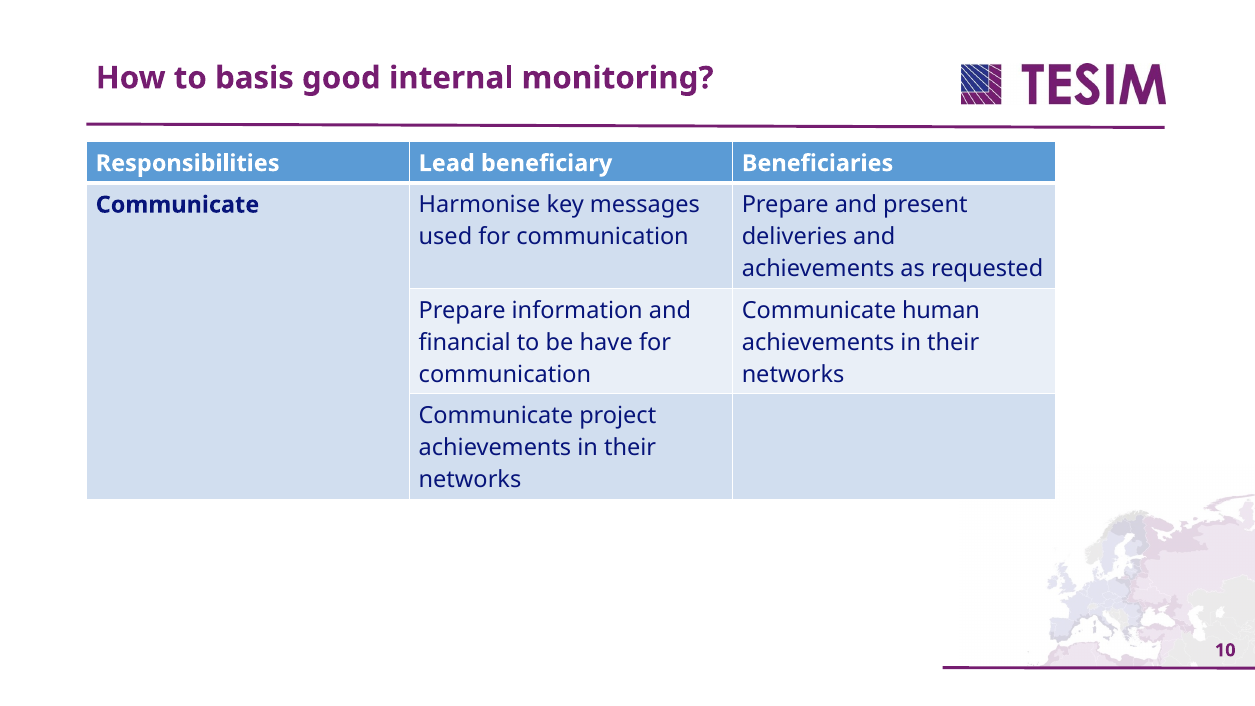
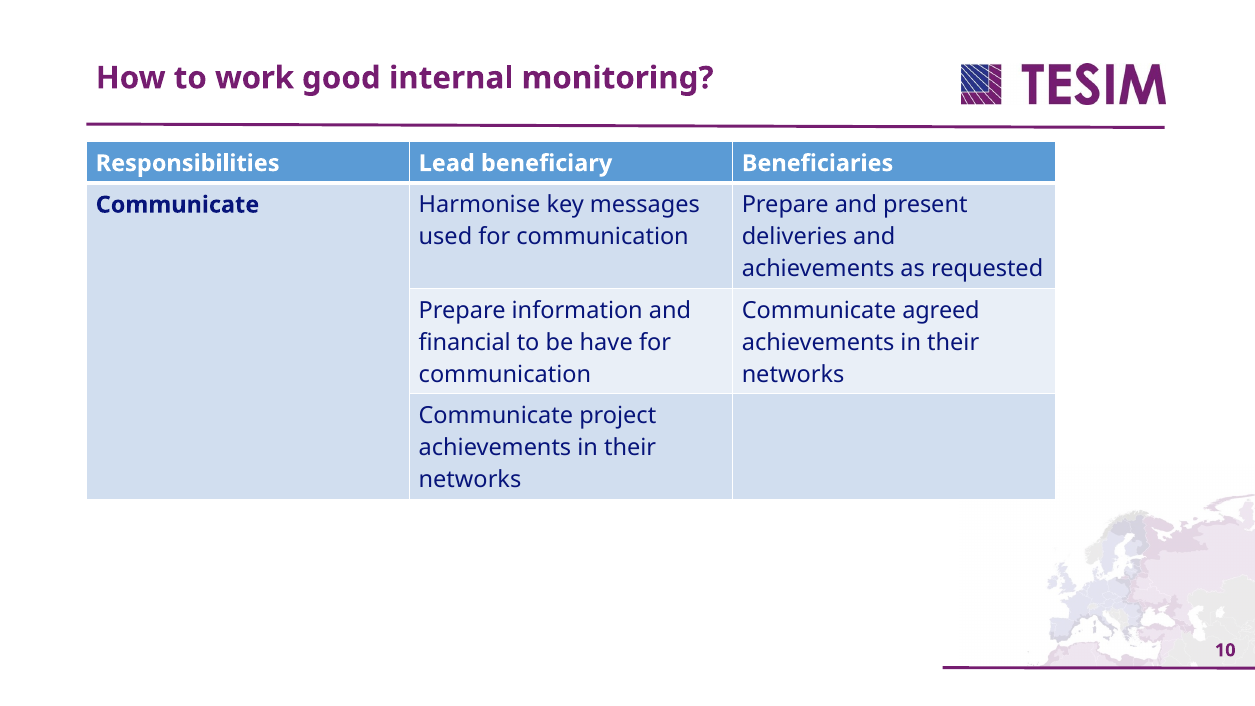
basis: basis -> work
human: human -> agreed
